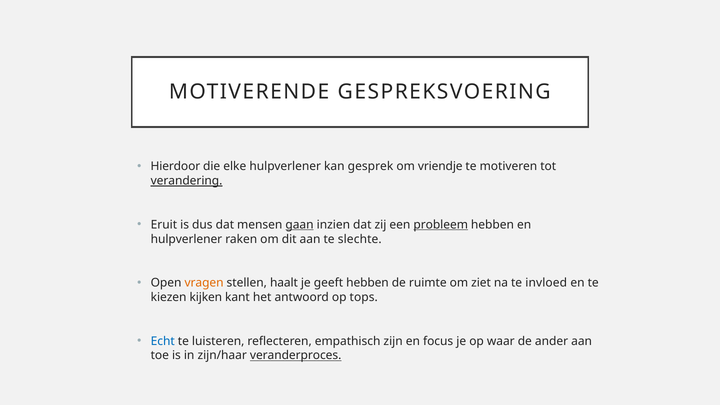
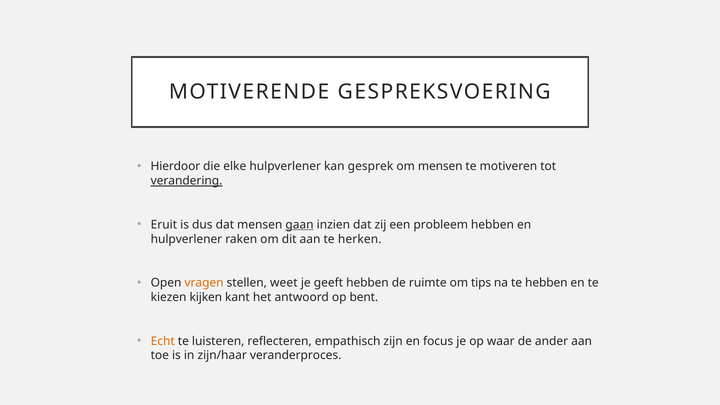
om vriendje: vriendje -> mensen
probleem underline: present -> none
slechte: slechte -> herken
haalt: haalt -> weet
ziet: ziet -> tips
te invloed: invloed -> hebben
tops: tops -> bent
Echt colour: blue -> orange
veranderproces underline: present -> none
